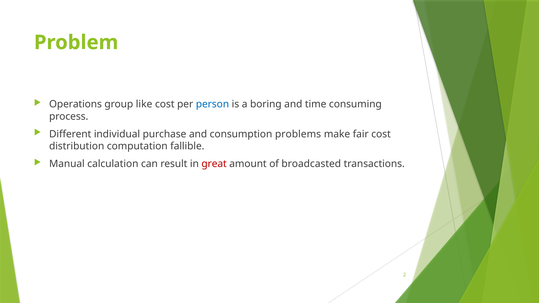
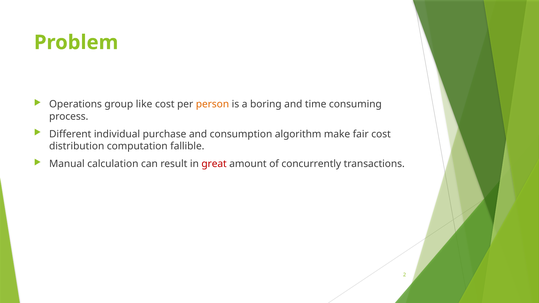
person colour: blue -> orange
problems: problems -> algorithm
broadcasted: broadcasted -> concurrently
